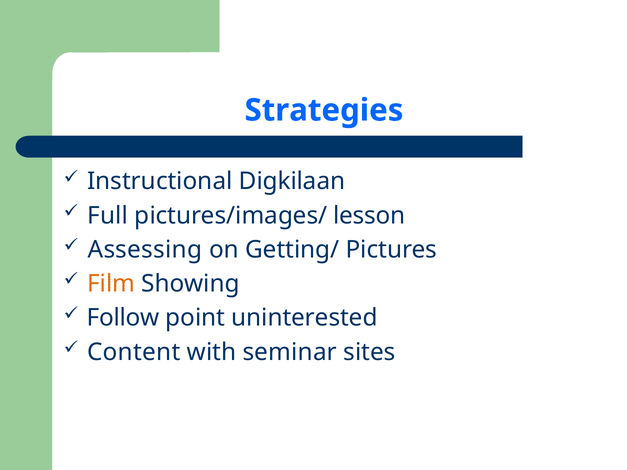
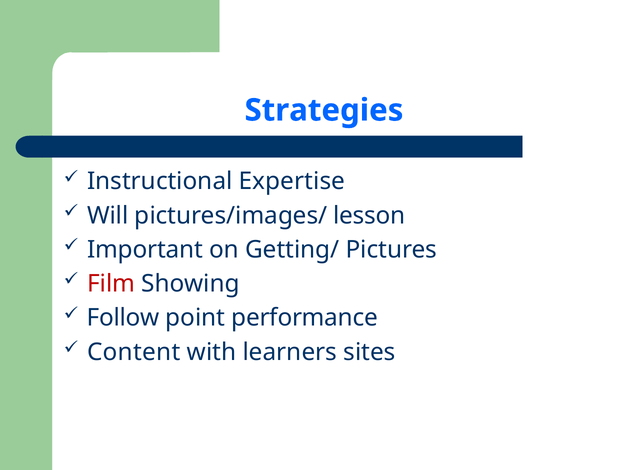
Digkilaan: Digkilaan -> Expertise
Full: Full -> Will
Assessing: Assessing -> Important
Film colour: orange -> red
uninterested: uninterested -> performance
seminar: seminar -> learners
